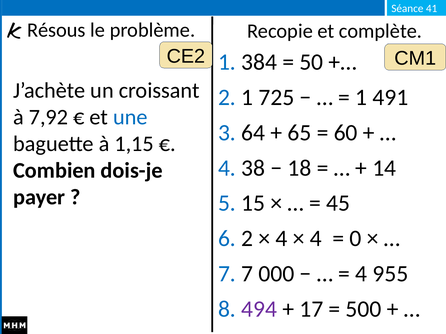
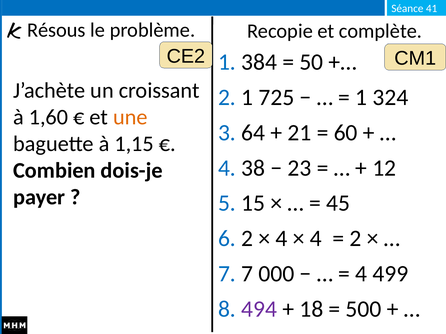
491: 491 -> 324
7,92: 7,92 -> 1,60
une colour: blue -> orange
65: 65 -> 21
18: 18 -> 23
14: 14 -> 12
0 at (355, 239): 0 -> 2
955: 955 -> 499
17: 17 -> 18
